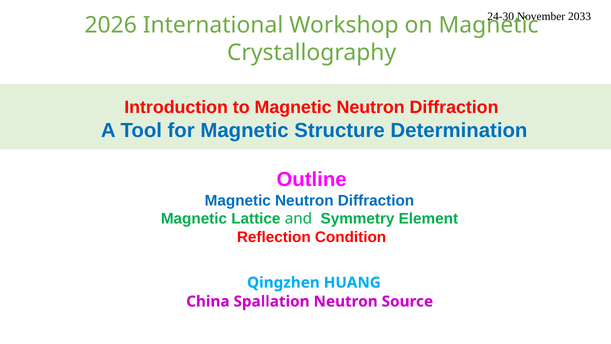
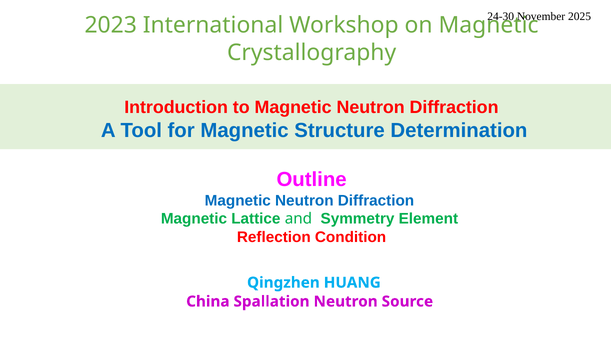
2033: 2033 -> 2025
2026: 2026 -> 2023
